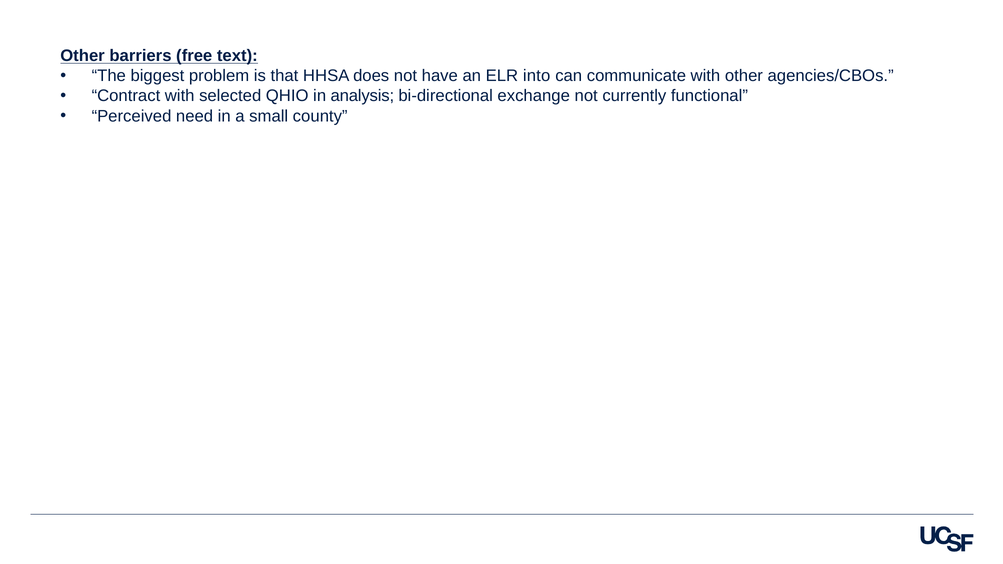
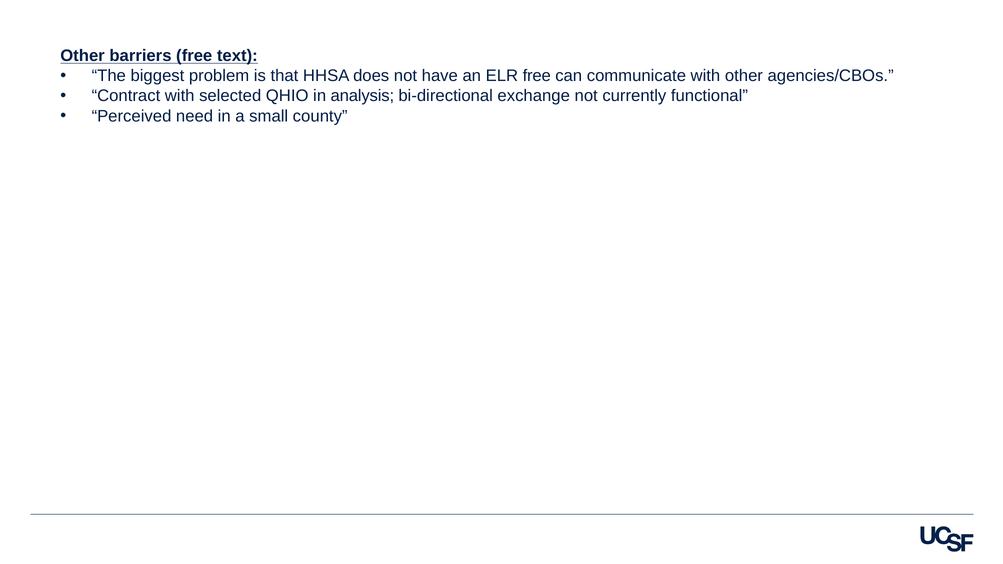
ELR into: into -> free
